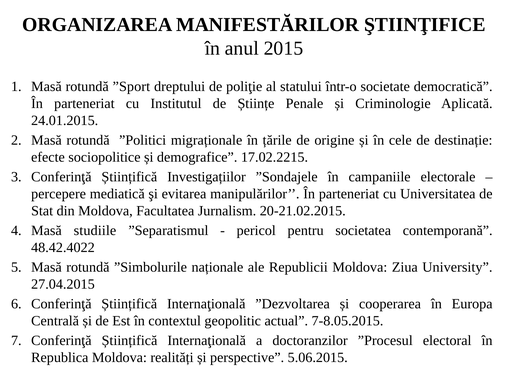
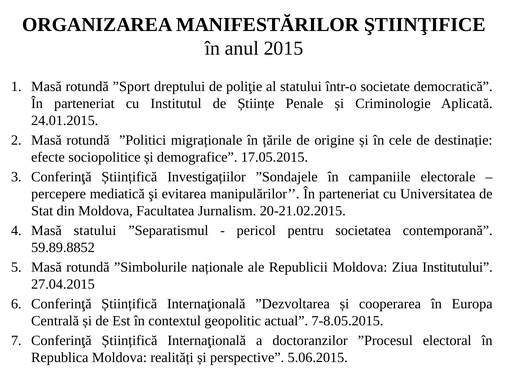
17.02.2215: 17.02.2215 -> 17.05.2015
Masă studiile: studiile -> statului
48.42.4022: 48.42.4022 -> 59.89.8852
University: University -> Institutului
